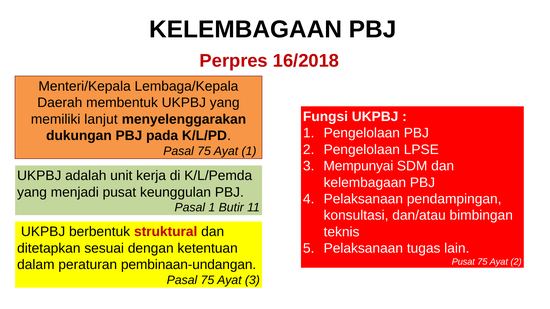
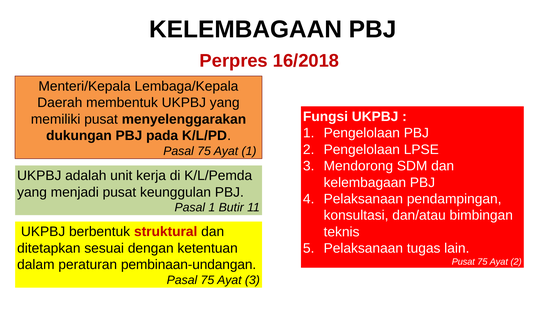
memiliki lanjut: lanjut -> pusat
Mempunyai: Mempunyai -> Mendorong
